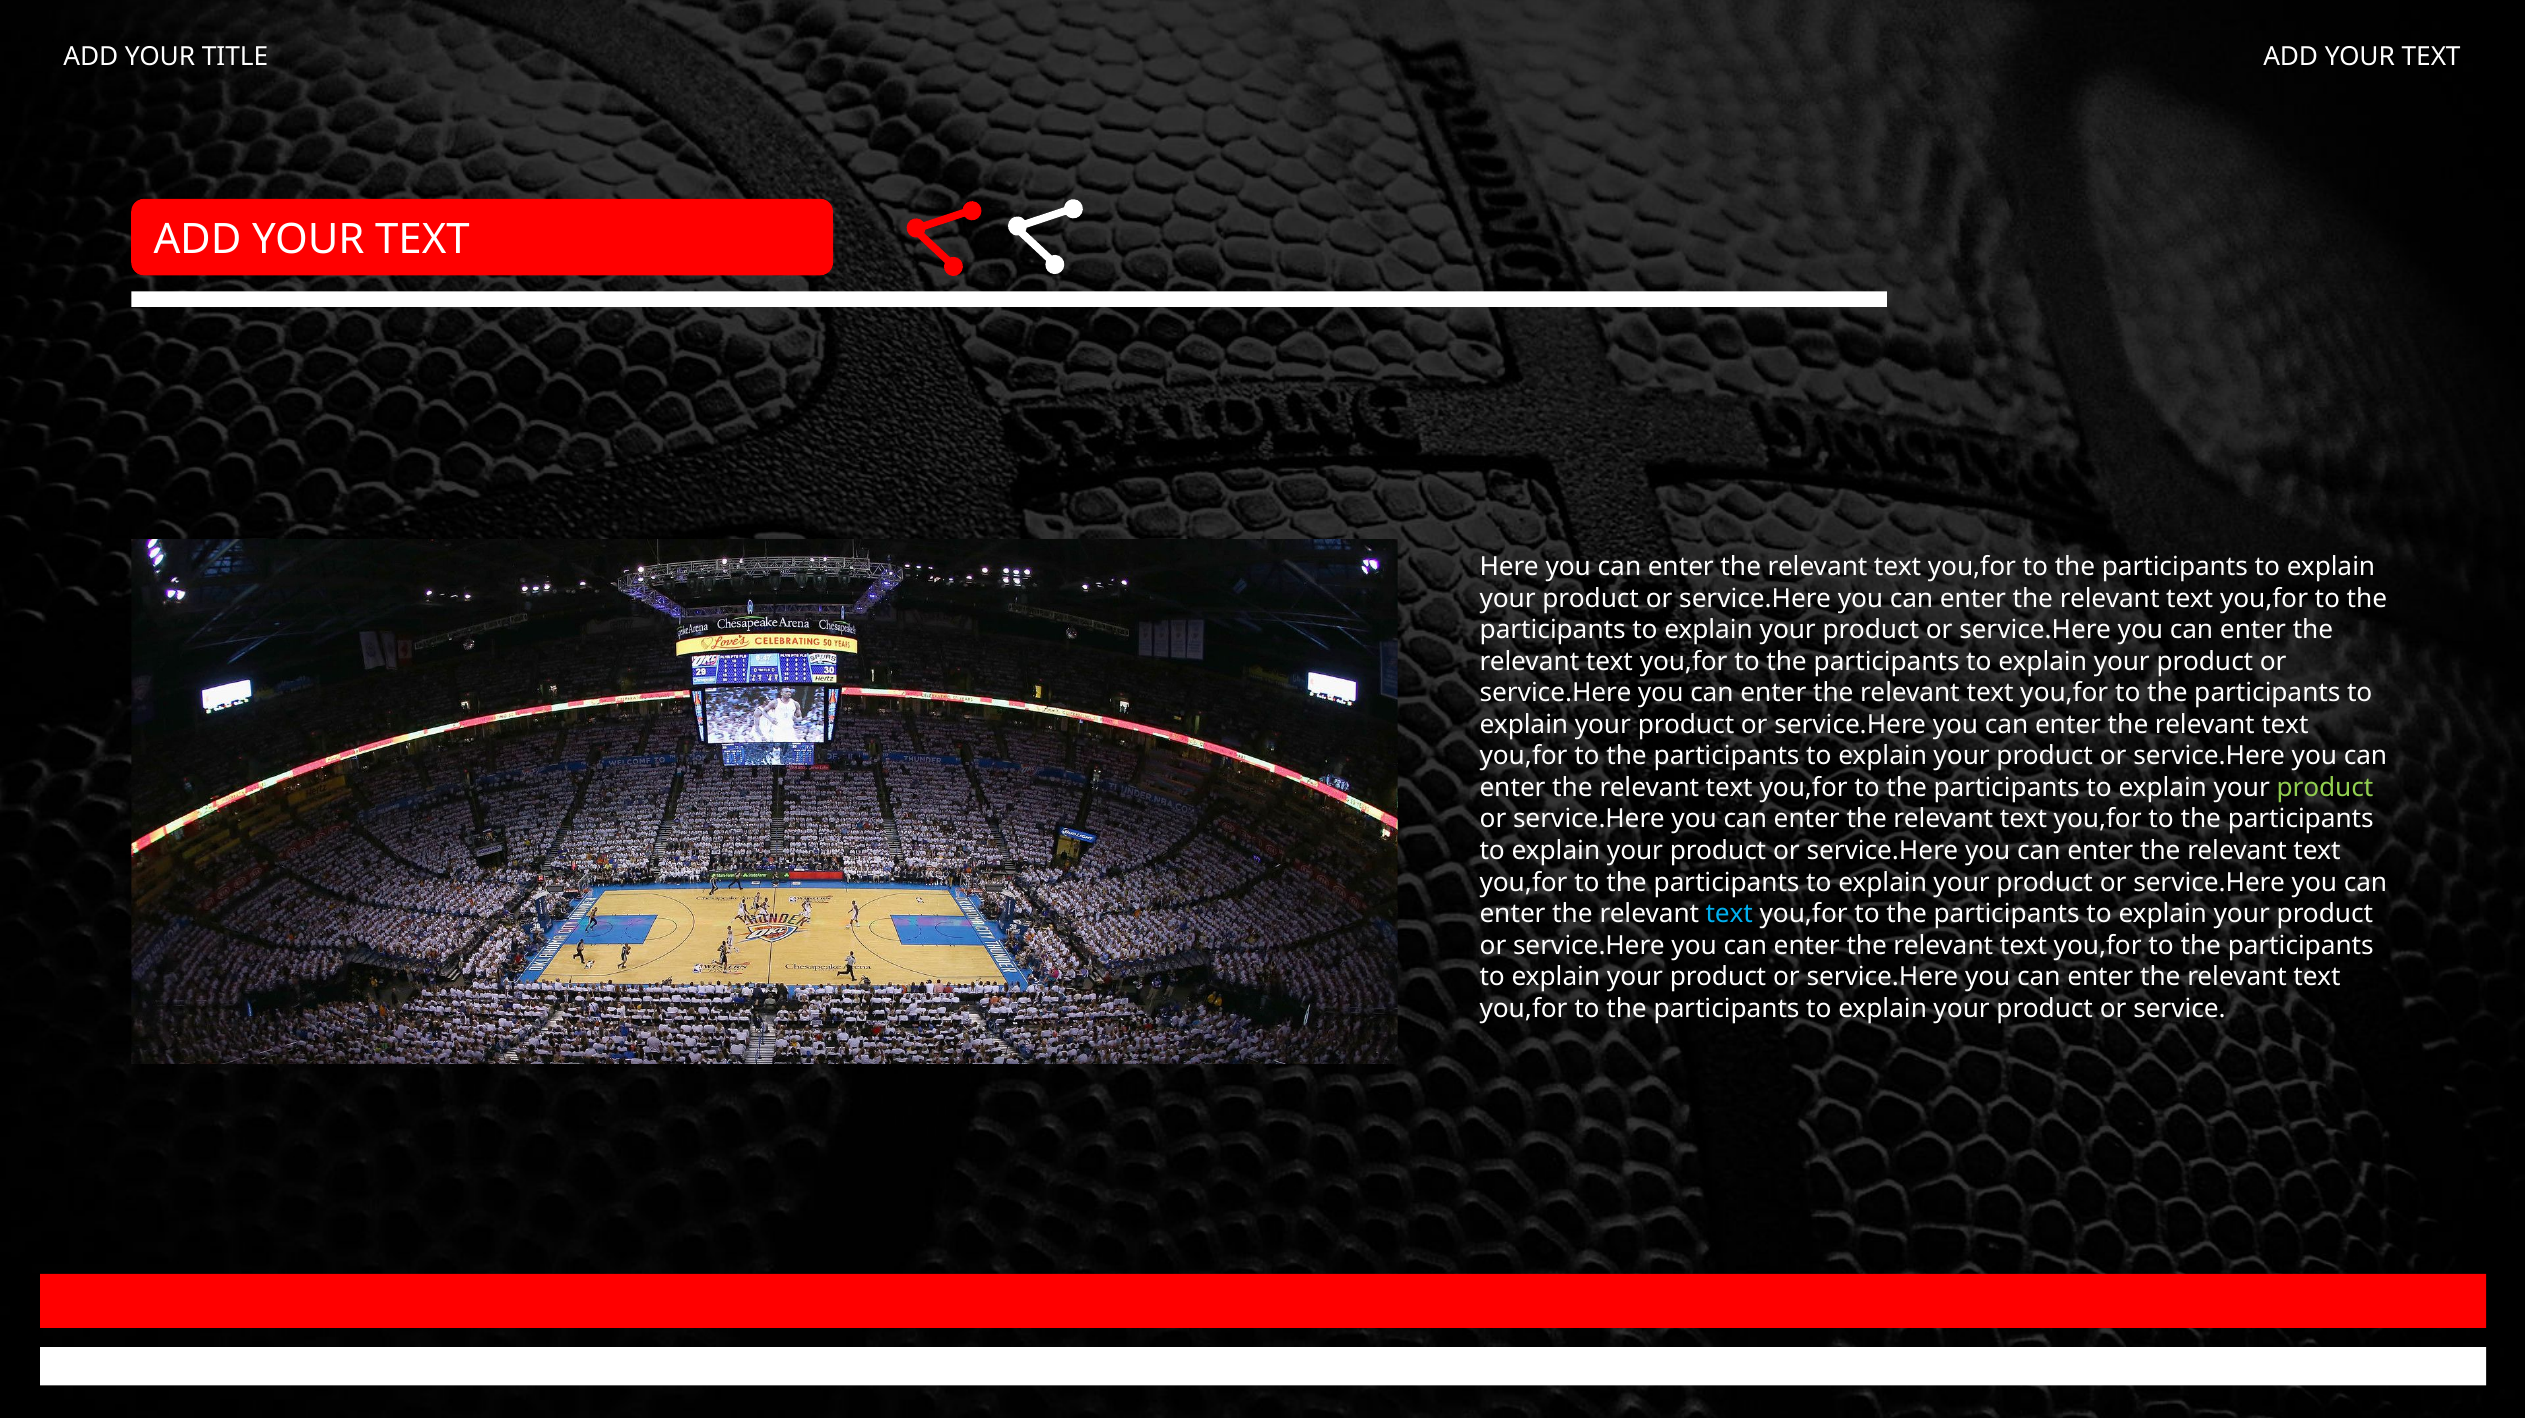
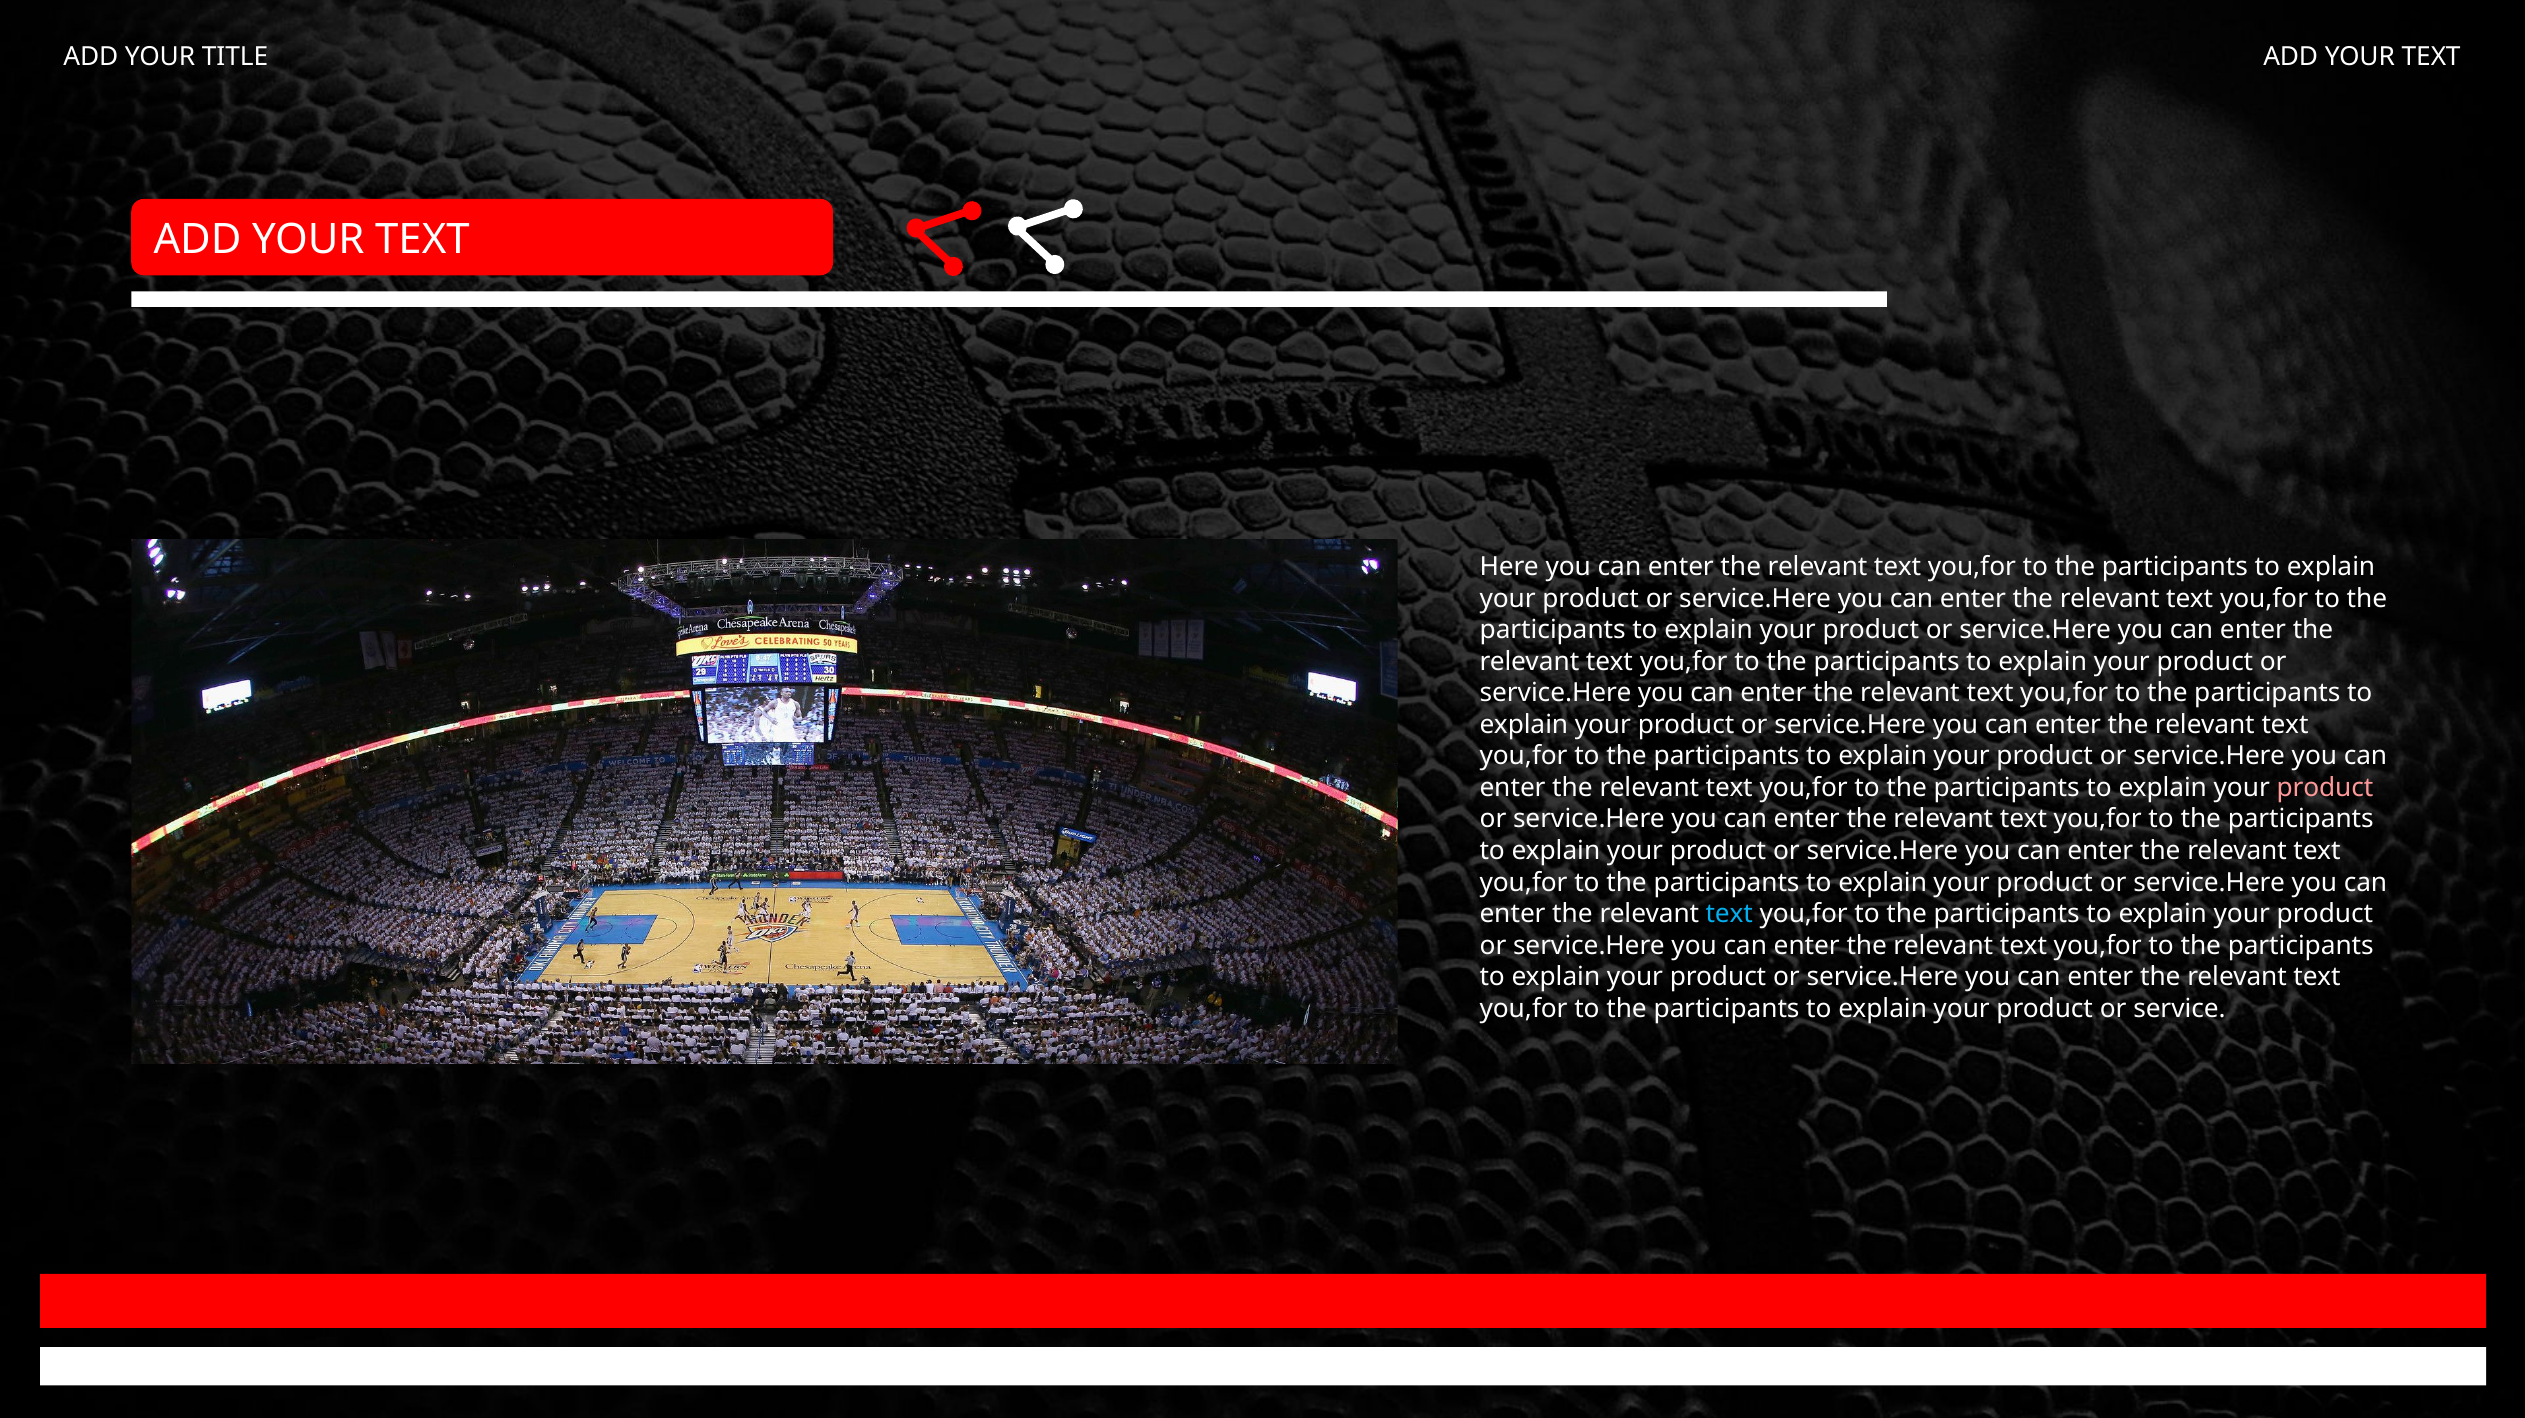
product at (2325, 788) colour: light green -> pink
